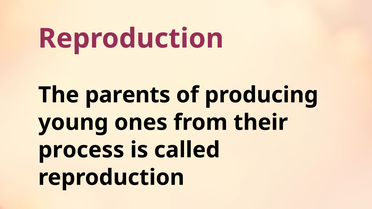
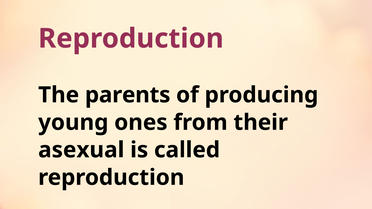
process: process -> asexual
